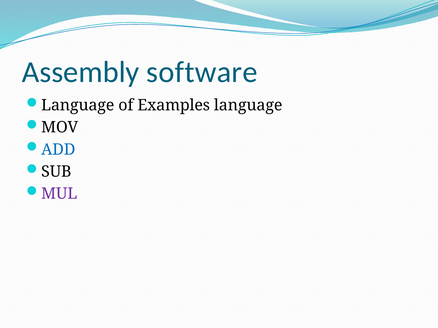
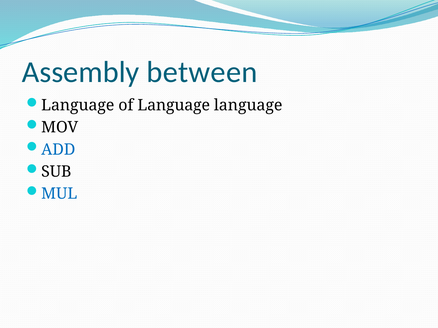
software: software -> between
of Examples: Examples -> Language
MUL colour: purple -> blue
